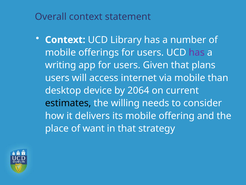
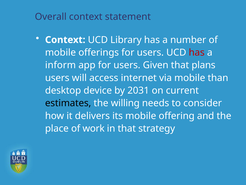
has at (197, 52) colour: purple -> red
writing: writing -> inform
2064: 2064 -> 2031
want: want -> work
